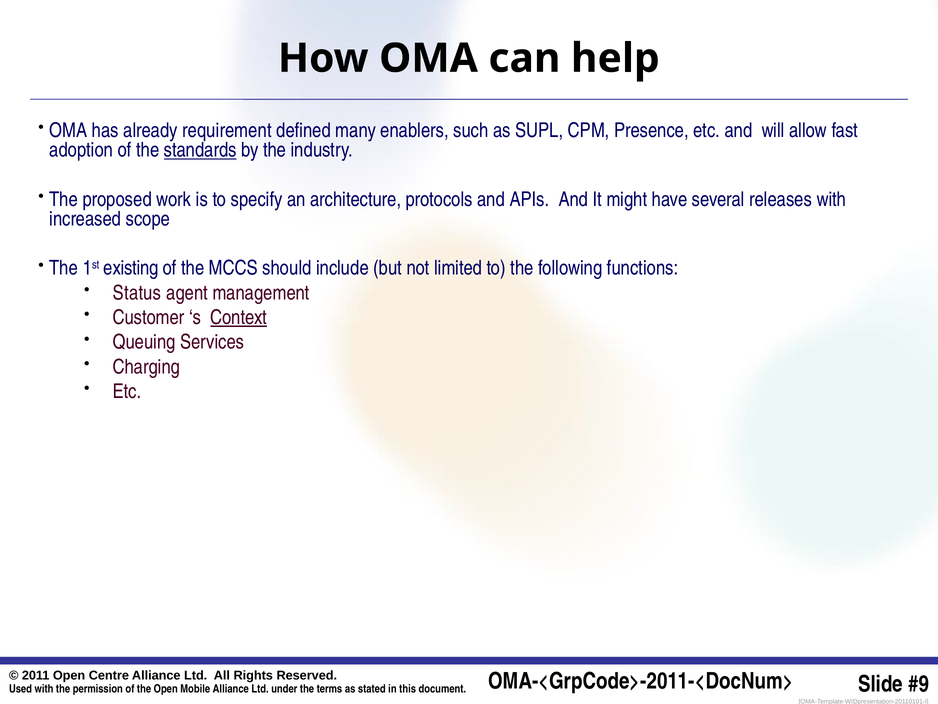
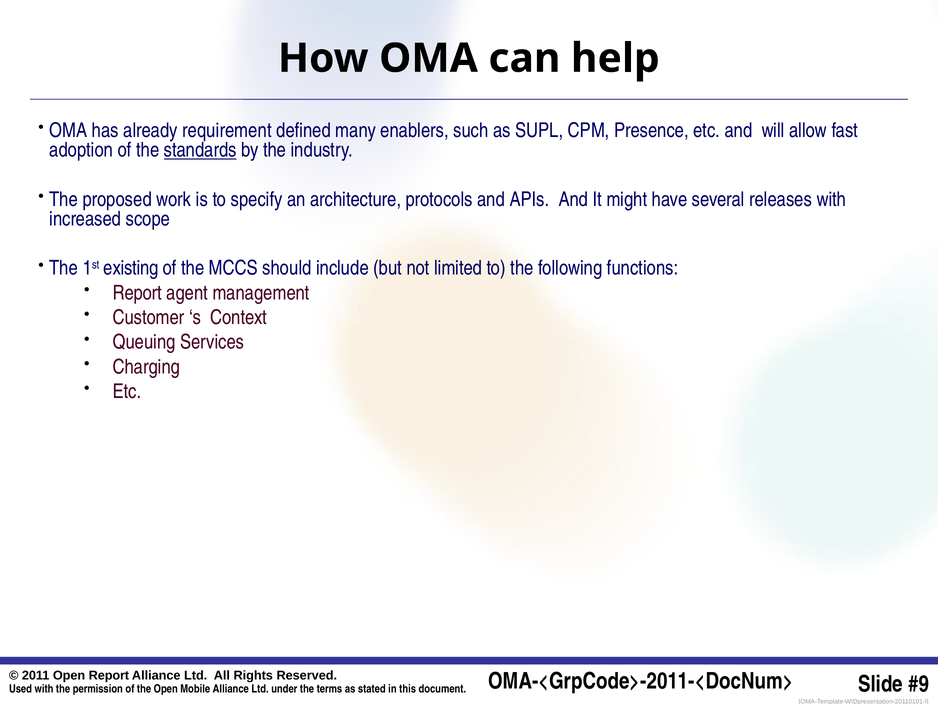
Status at (137, 293): Status -> Report
Context underline: present -> none
Centre at (109, 675): Centre -> Report
